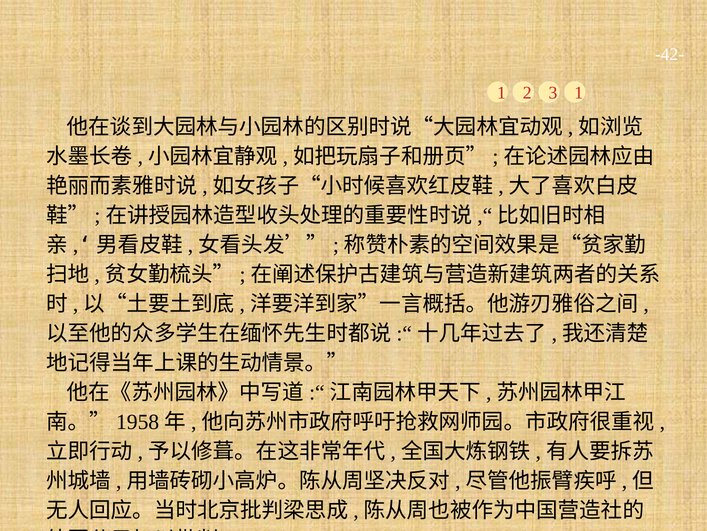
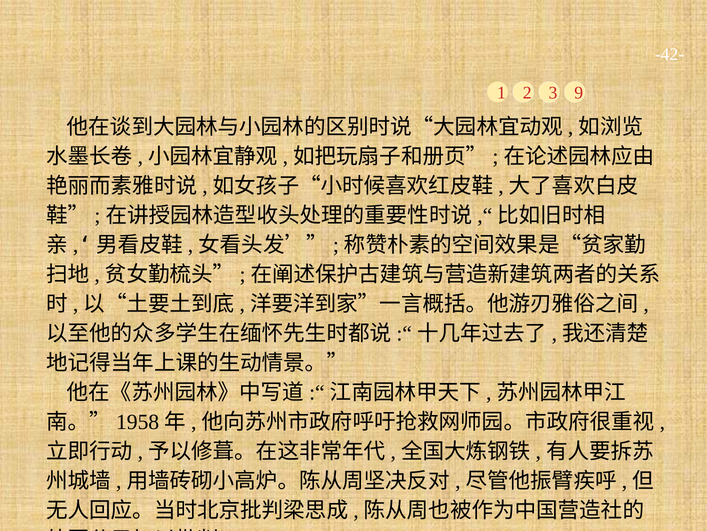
3 1: 1 -> 9
